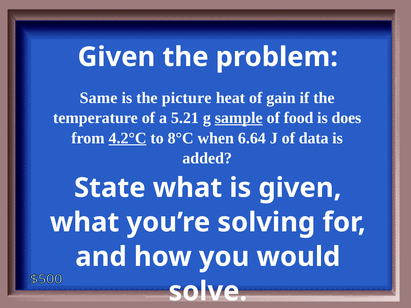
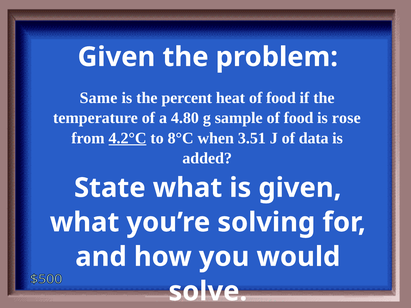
picture: picture -> percent
heat of gain: gain -> food
5.21: 5.21 -> 4.80
sample underline: present -> none
does: does -> rose
6.64: 6.64 -> 3.51
